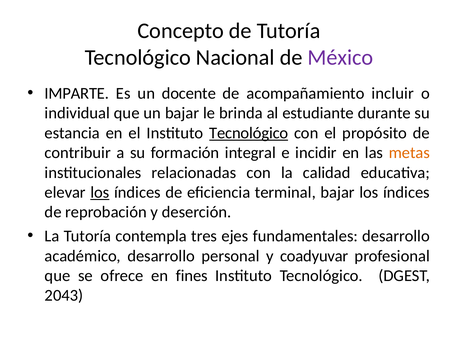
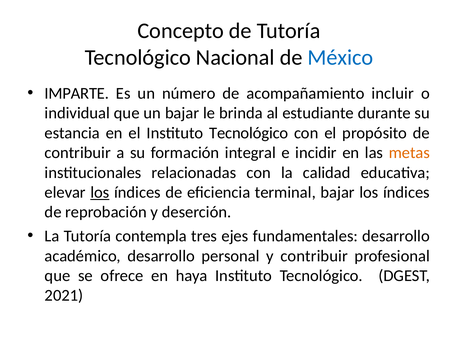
México colour: purple -> blue
docente: docente -> número
Tecnológico at (249, 133) underline: present -> none
y coadyuvar: coadyuvar -> contribuir
fines: fines -> haya
2043: 2043 -> 2021
